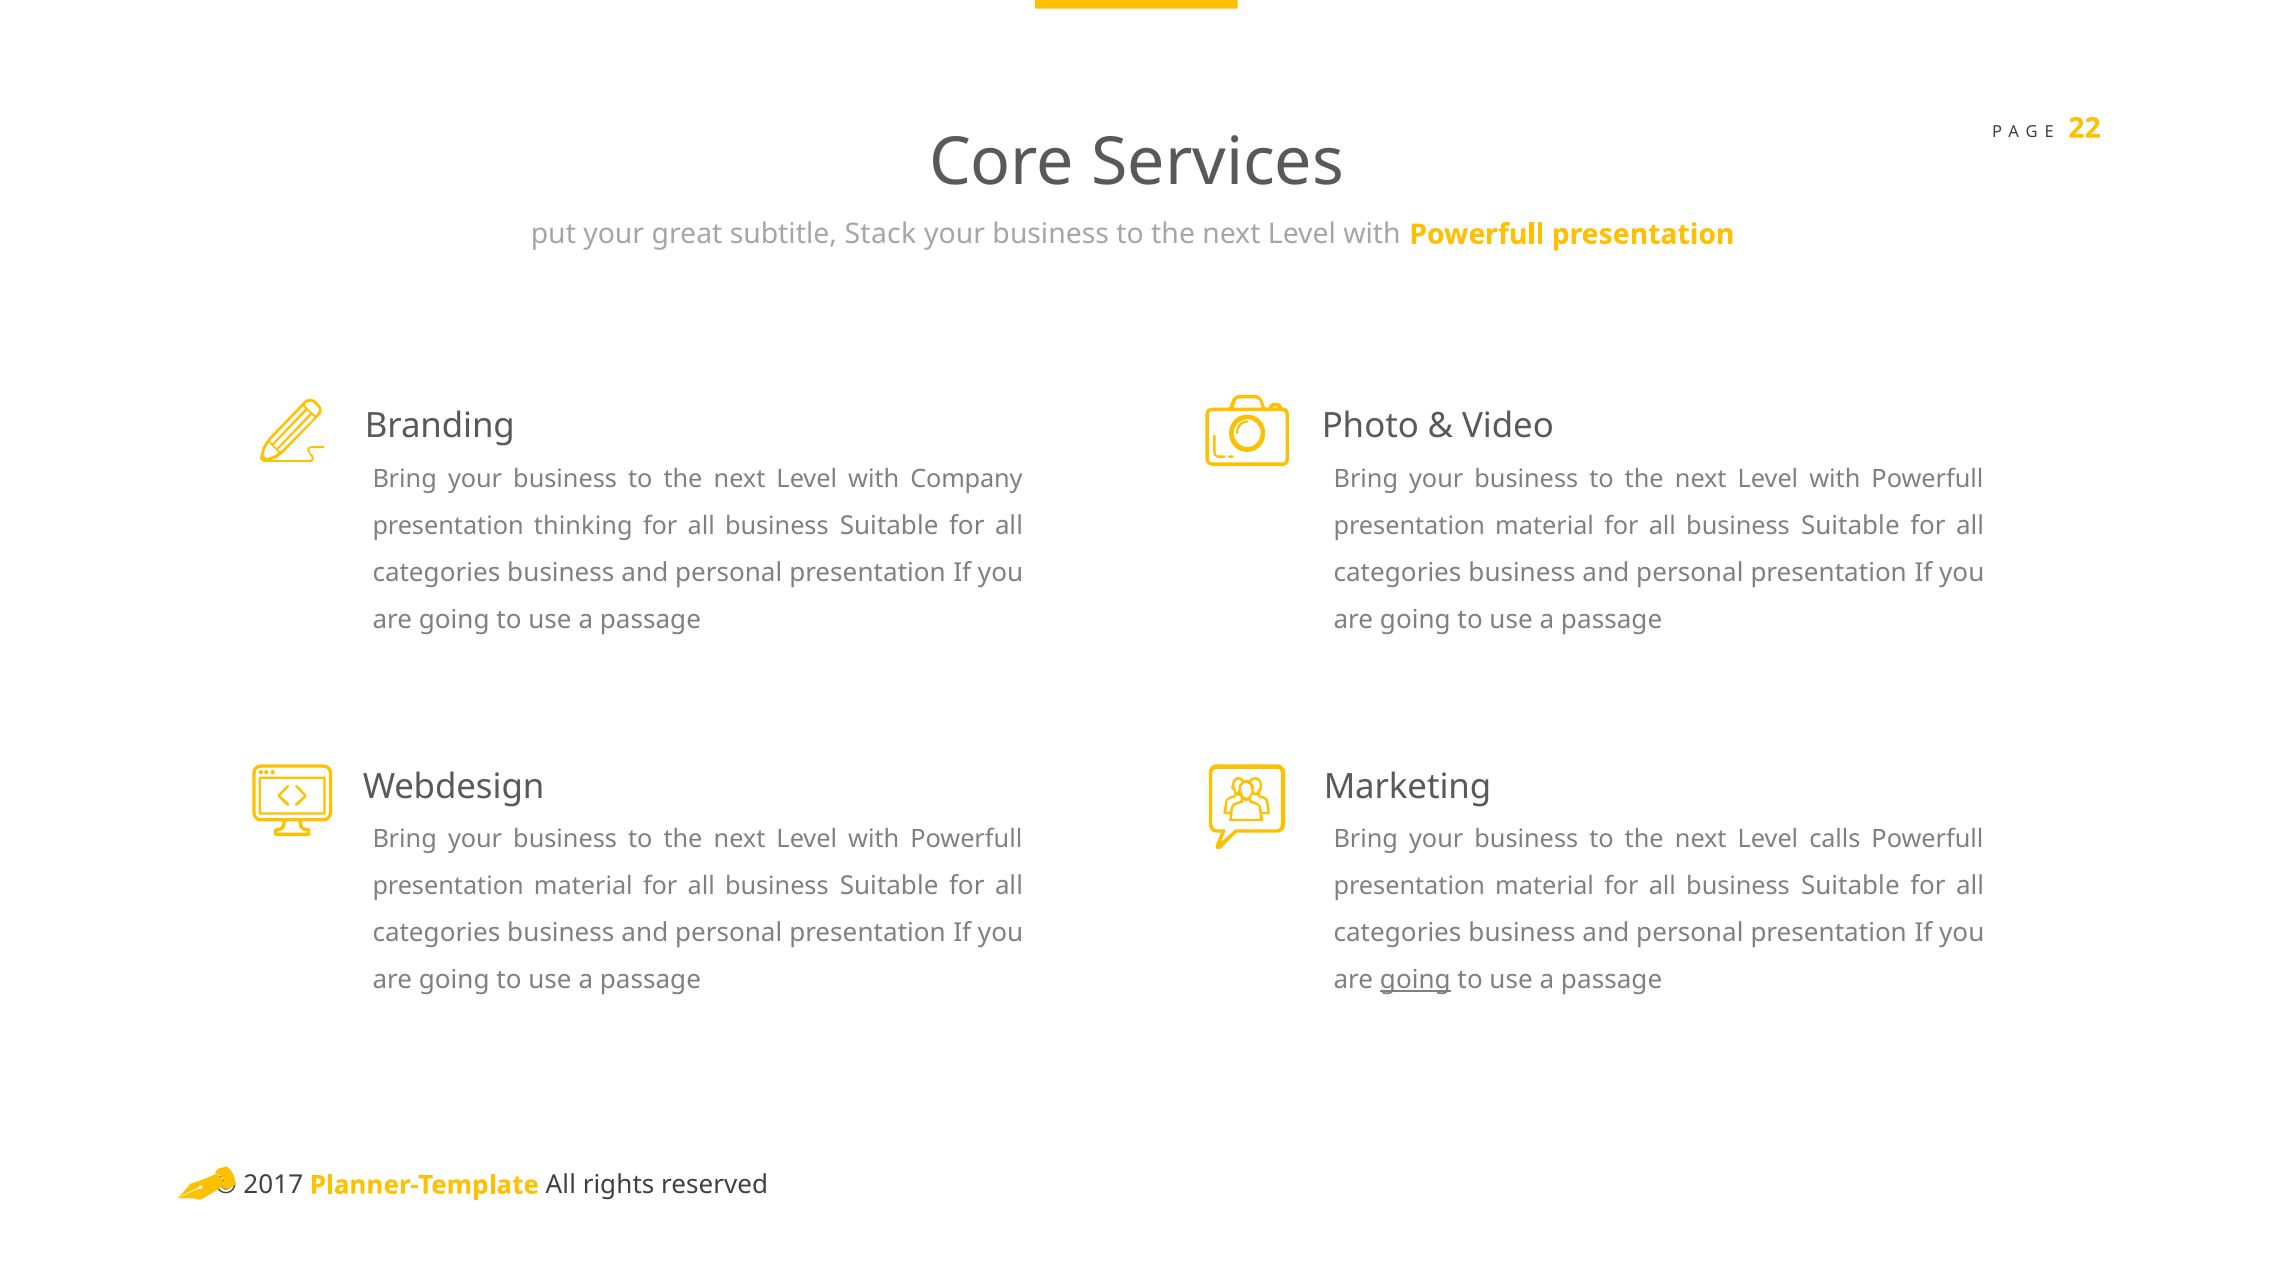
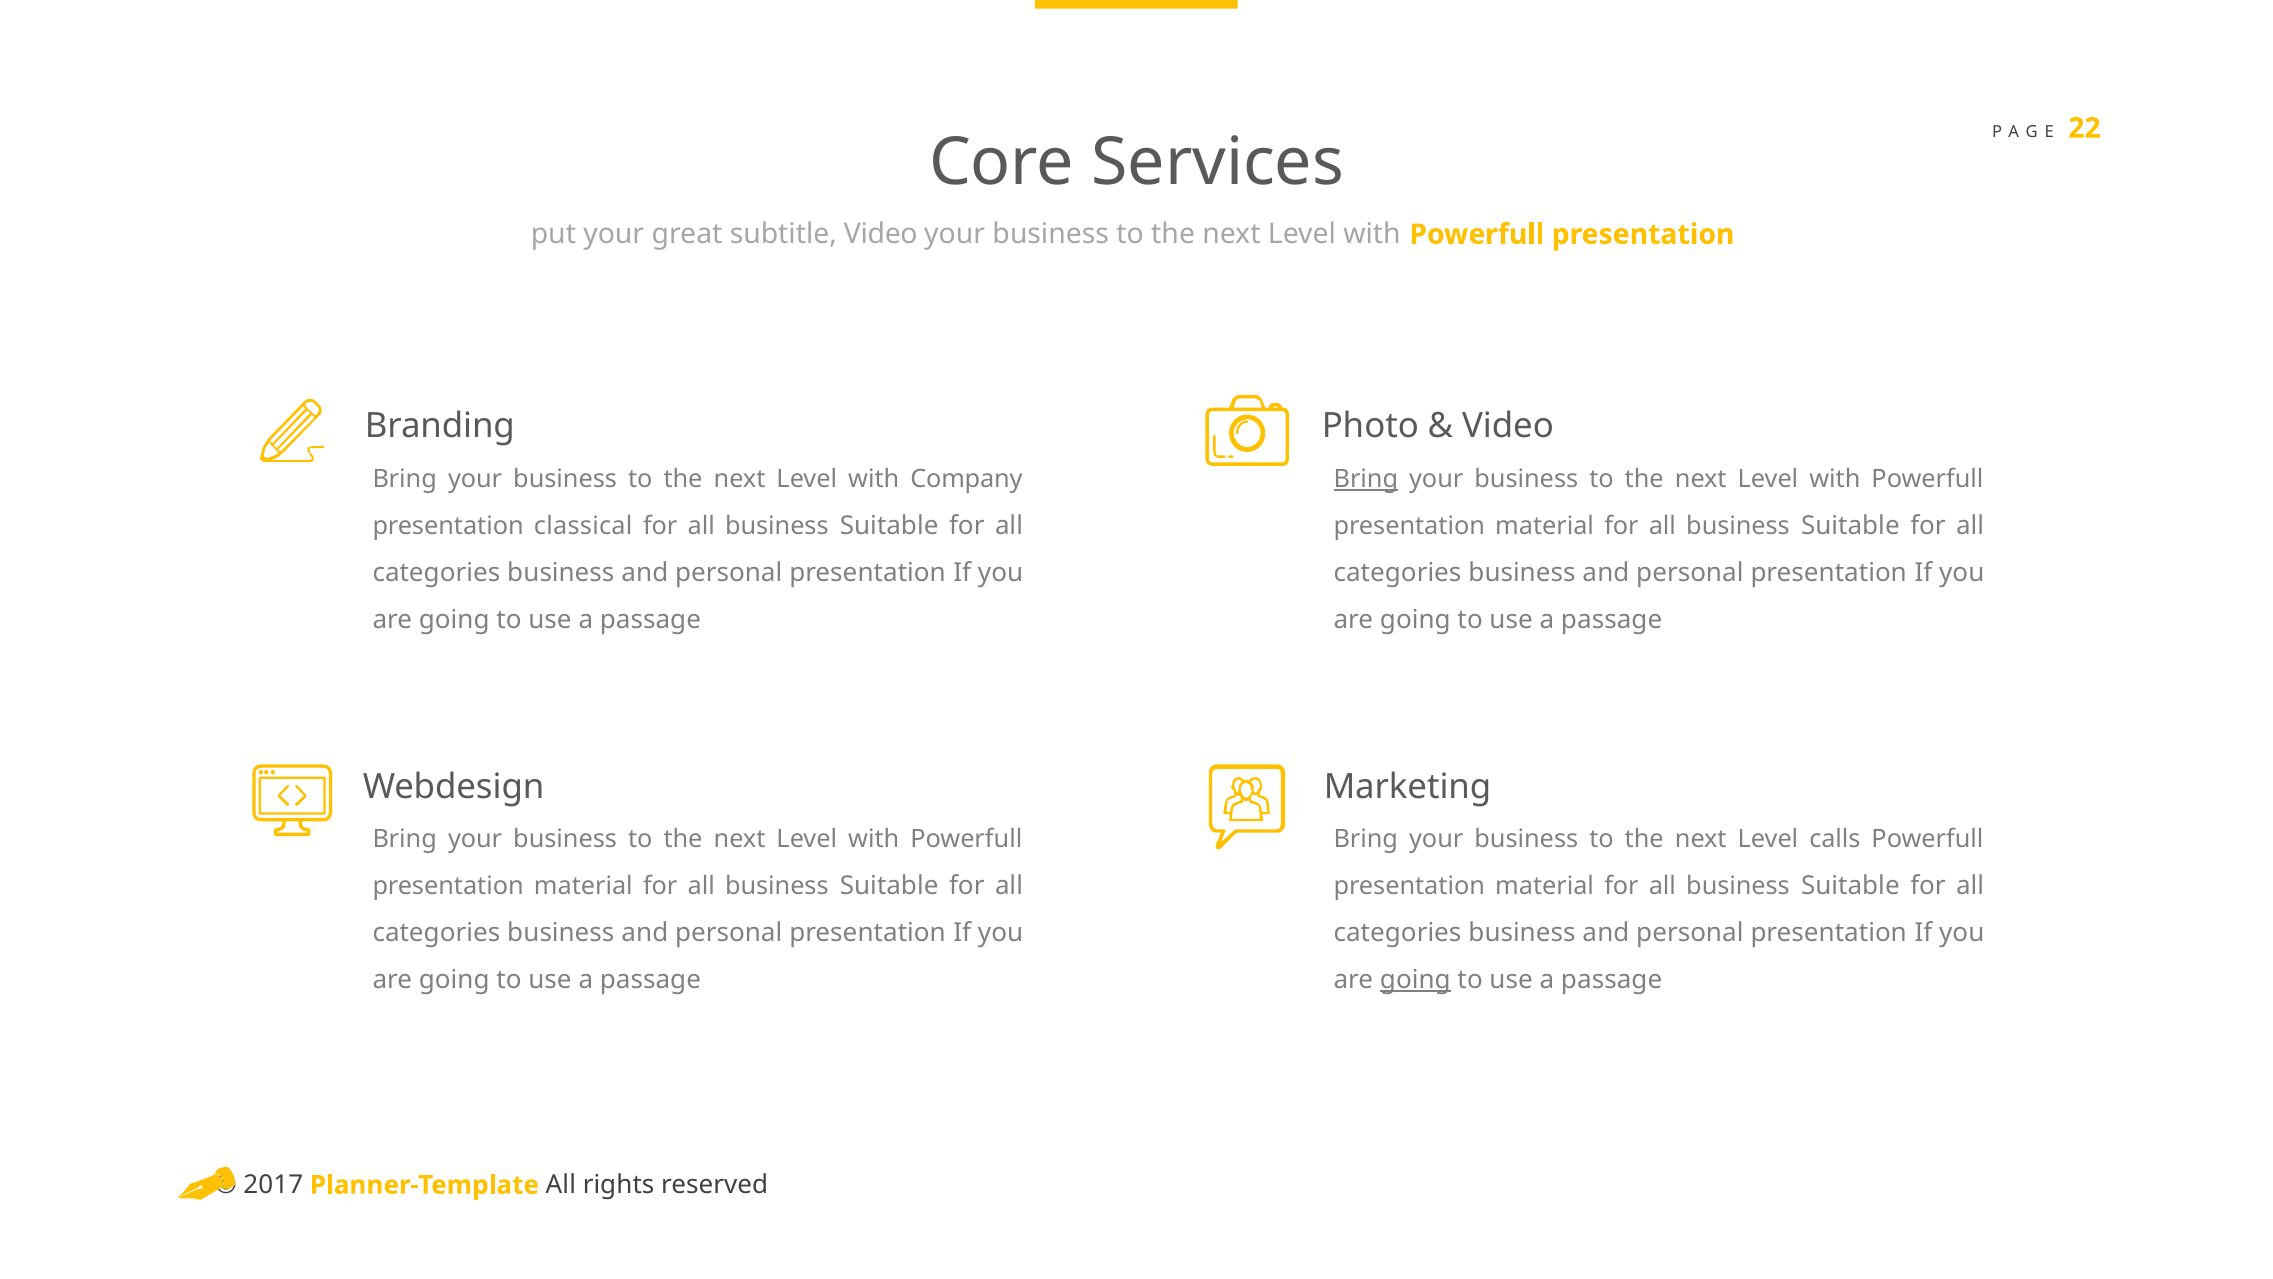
subtitle Stack: Stack -> Video
Bring at (1366, 479) underline: none -> present
thinking: thinking -> classical
